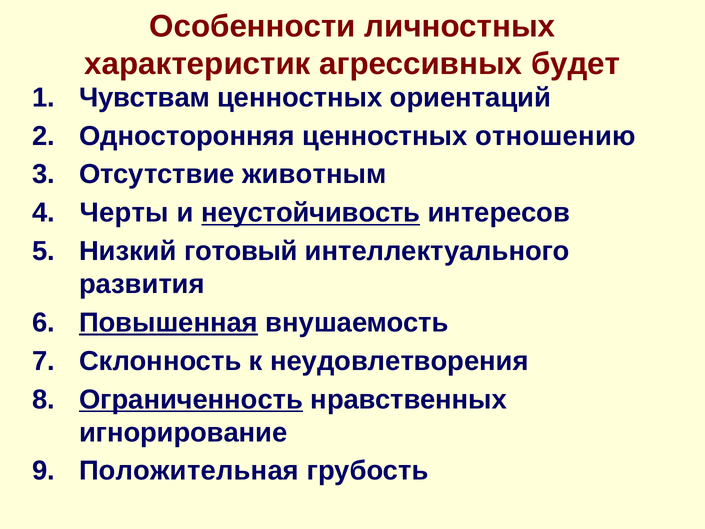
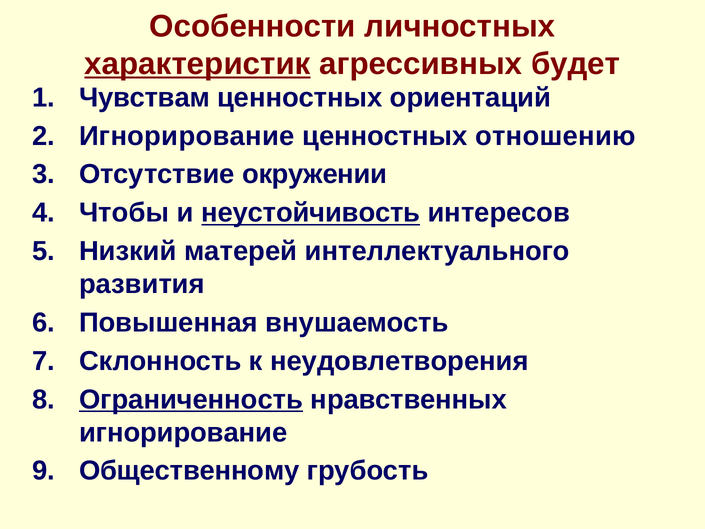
характеристик underline: none -> present
Односторонняя at (187, 136): Односторонняя -> Игнорирование
животным: животным -> окружении
Черты: Черты -> Чтобы
готовый: готовый -> матерей
Повышенная underline: present -> none
Положительная: Положительная -> Общественному
